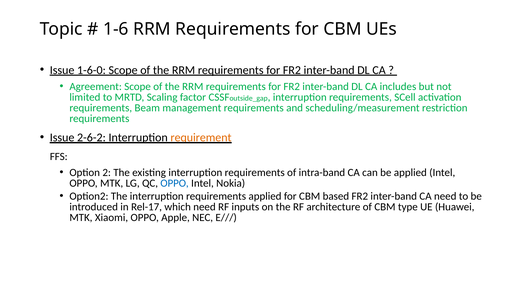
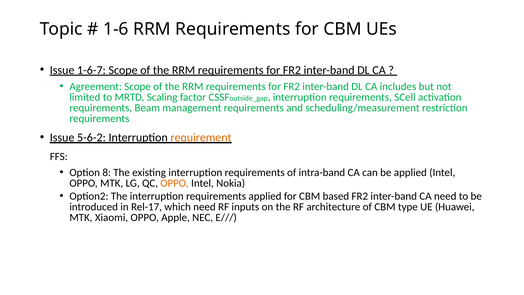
1-6-0: 1-6-0 -> 1-6-7
2-6-2: 2-6-2 -> 5-6-2
2: 2 -> 8
OPPO at (175, 183) colour: blue -> orange
